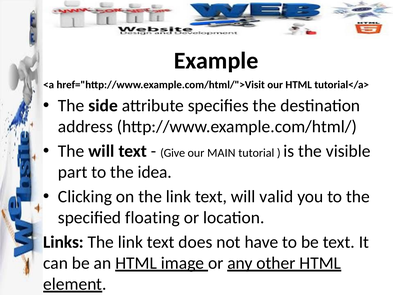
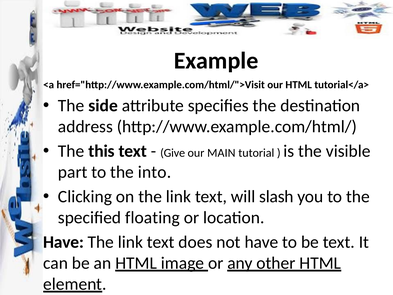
The will: will -> this
idea: idea -> into
valid: valid -> slash
Links at (63, 242): Links -> Have
